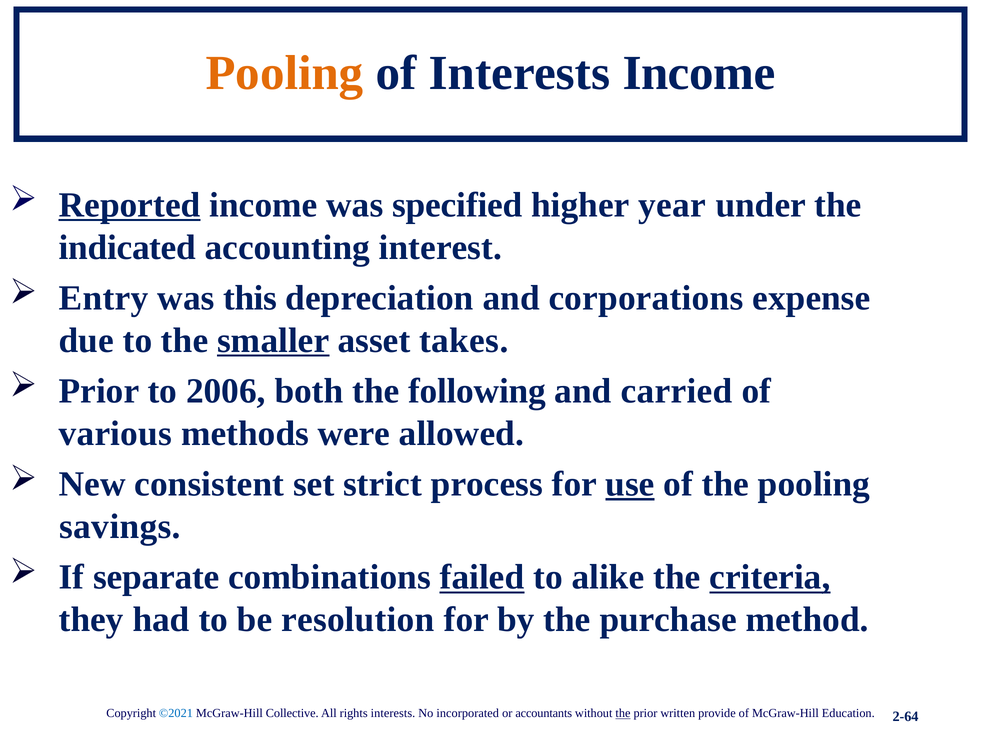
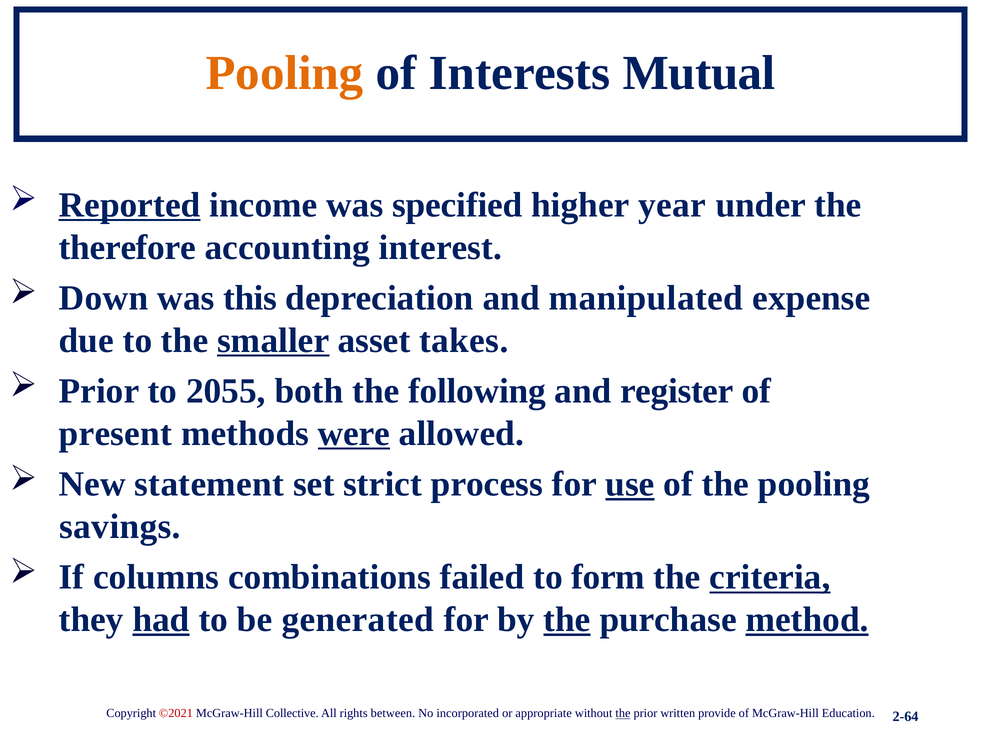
Interests Income: Income -> Mutual
indicated: indicated -> therefore
Entry: Entry -> Down
corporations: corporations -> manipulated
2006: 2006 -> 2055
carried: carried -> register
various: various -> present
were underline: none -> present
consistent: consistent -> statement
separate: separate -> columns
failed underline: present -> none
alike: alike -> form
had underline: none -> present
resolution: resolution -> generated
the at (567, 620) underline: none -> present
method underline: none -> present
©2021 colour: blue -> red
rights interests: interests -> between
accountants: accountants -> appropriate
